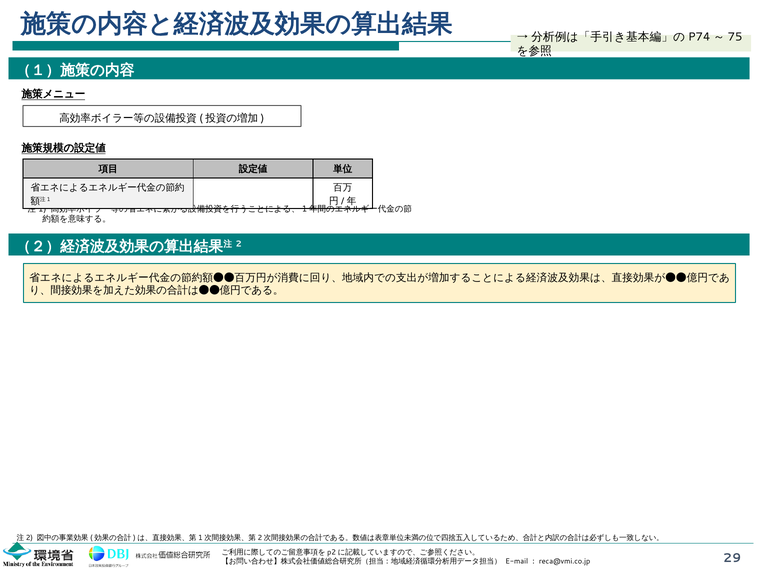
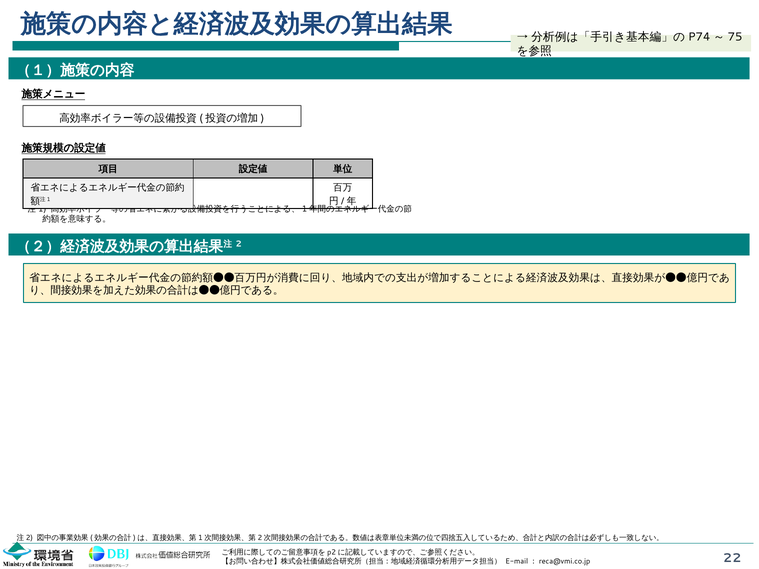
29: 29 -> 22
